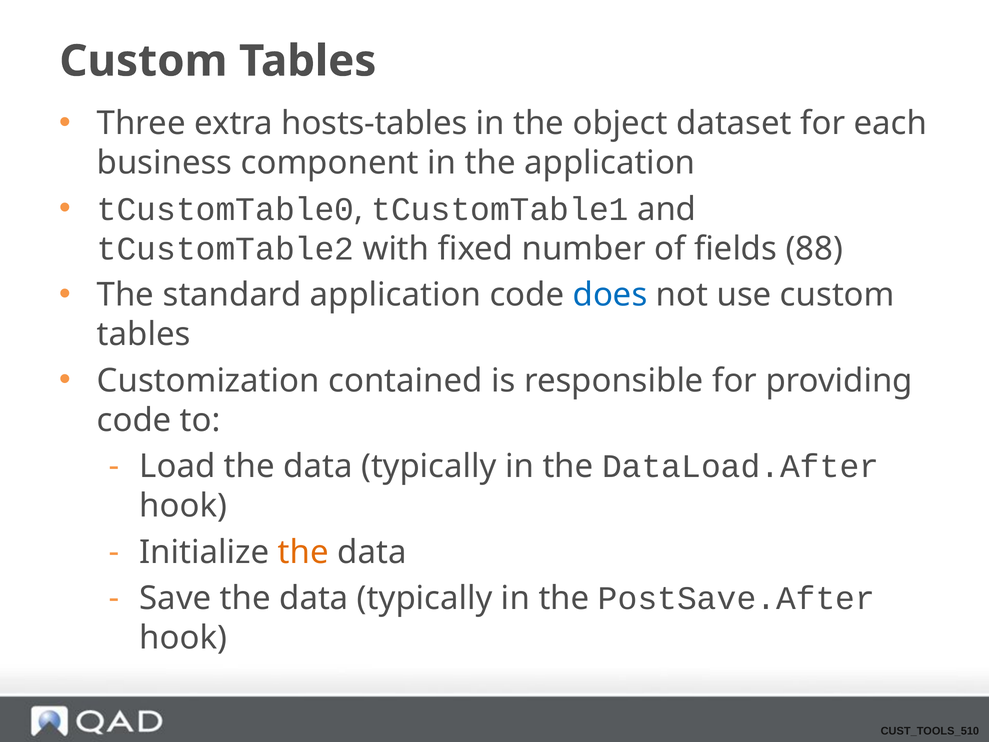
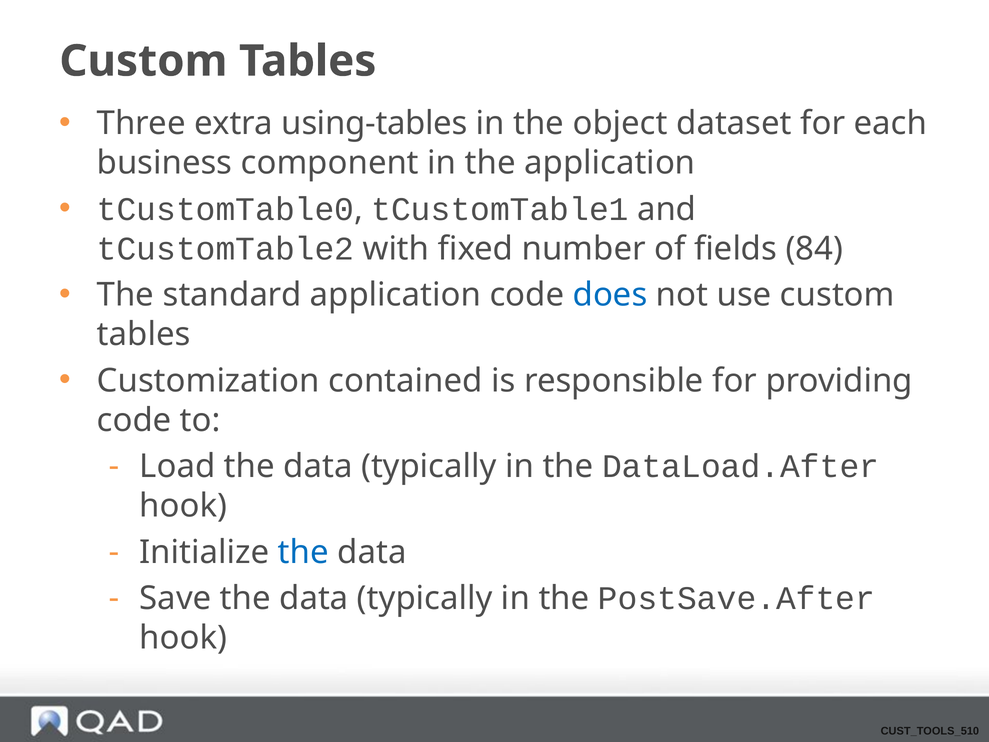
hosts-tables: hosts-tables -> using-tables
88: 88 -> 84
the at (303, 552) colour: orange -> blue
